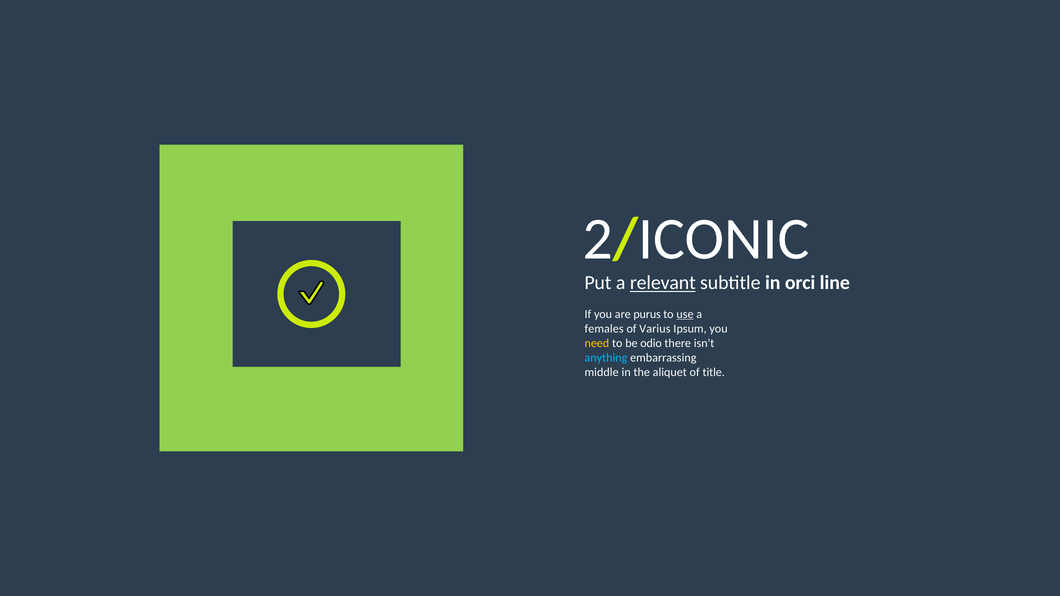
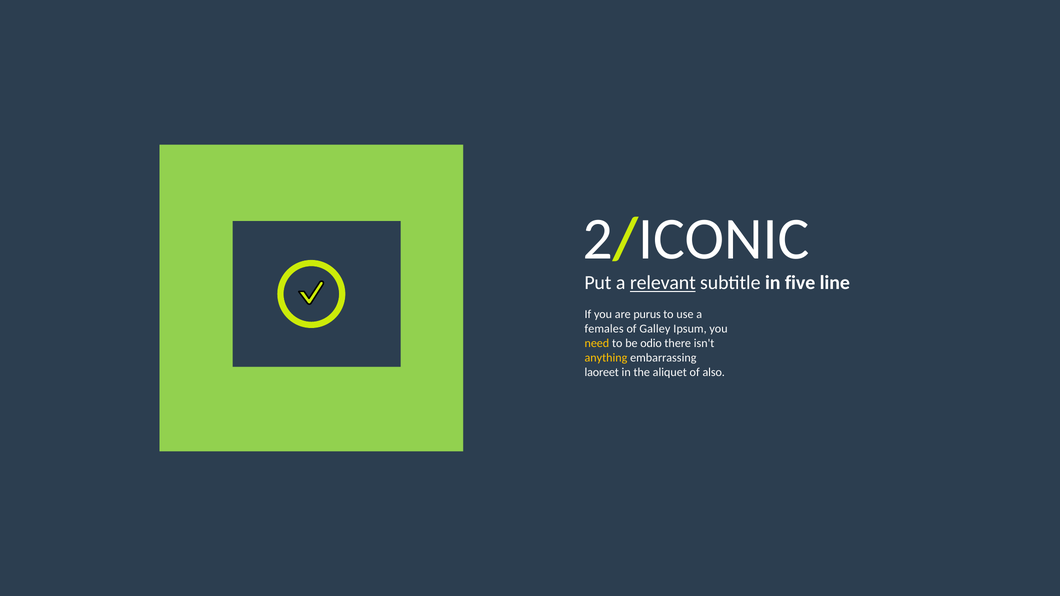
orci: orci -> five
use underline: present -> none
Varius: Varius -> Galley
anything colour: light blue -> yellow
middle: middle -> laoreet
title: title -> also
